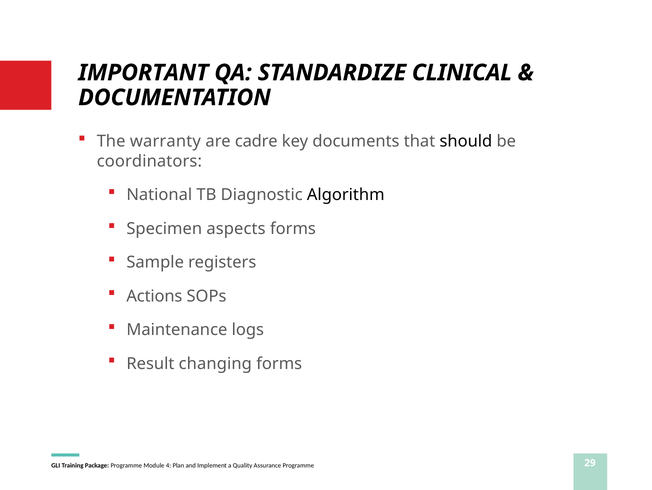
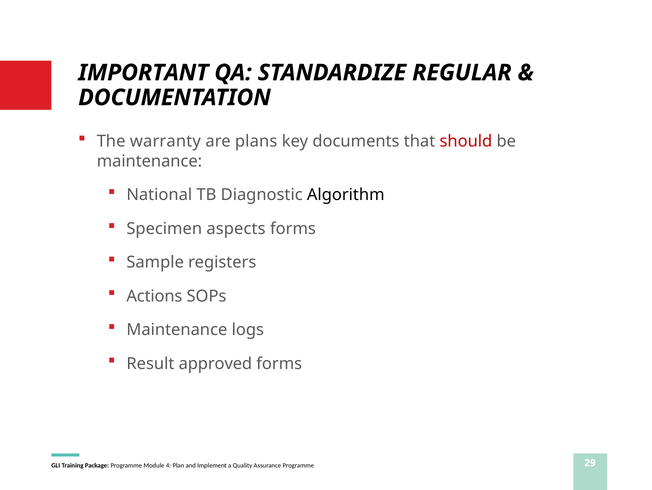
CLINICAL: CLINICAL -> REGULAR
cadre: cadre -> plans
should colour: black -> red
coordinators at (149, 161): coordinators -> maintenance
changing: changing -> approved
